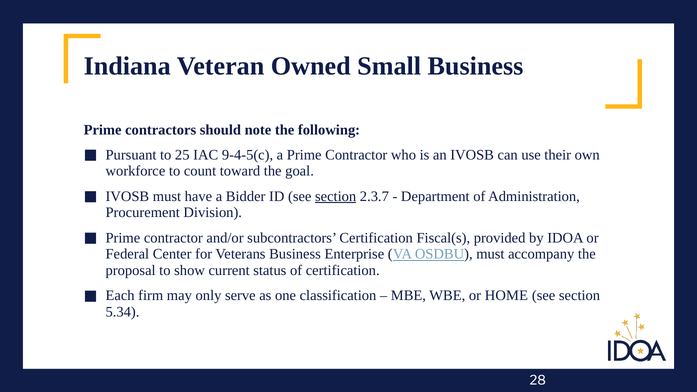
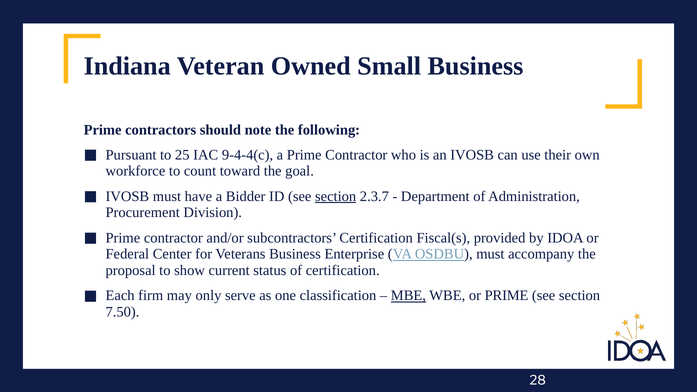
9-4-5(c: 9-4-5(c -> 9-4-4(c
MBE underline: none -> present
or HOME: HOME -> PRIME
5.34: 5.34 -> 7.50
